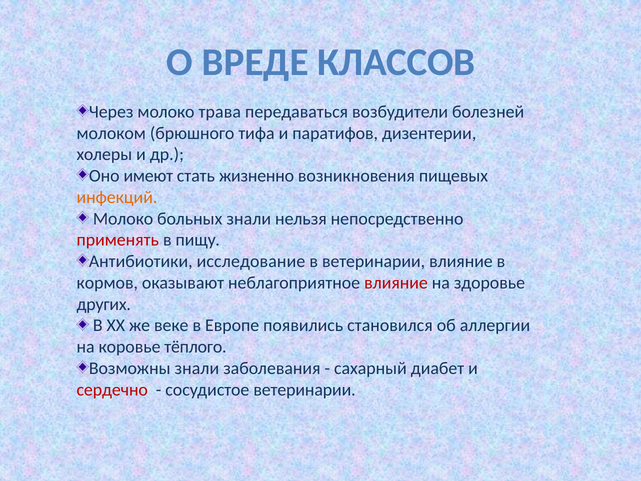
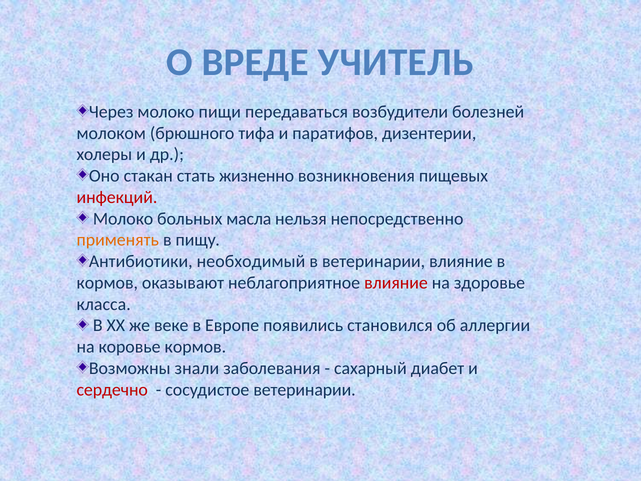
КЛАССОВ: КЛАССОВ -> УЧИТЕЛЬ
трава: трава -> пищи
имеют: имеют -> стакан
инфекций colour: orange -> red
больных знали: знали -> масла
применять colour: red -> orange
исследование: исследование -> необходимый
других: других -> класса
коровье тёплого: тёплого -> кормов
